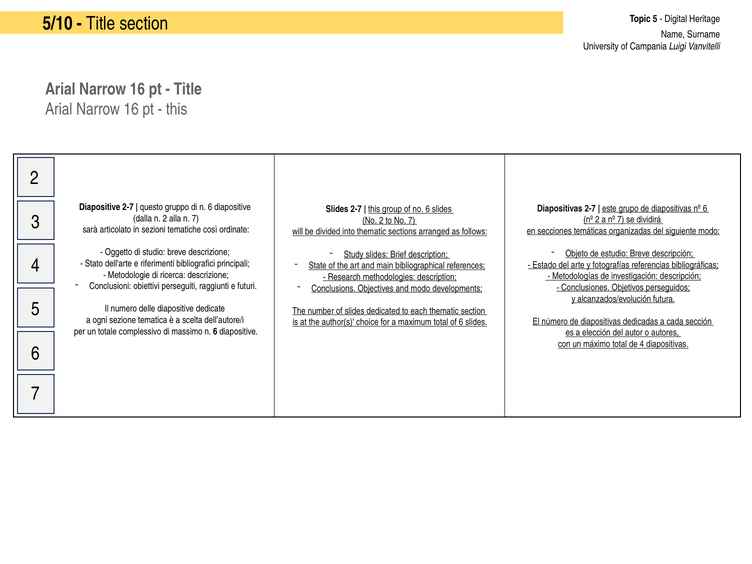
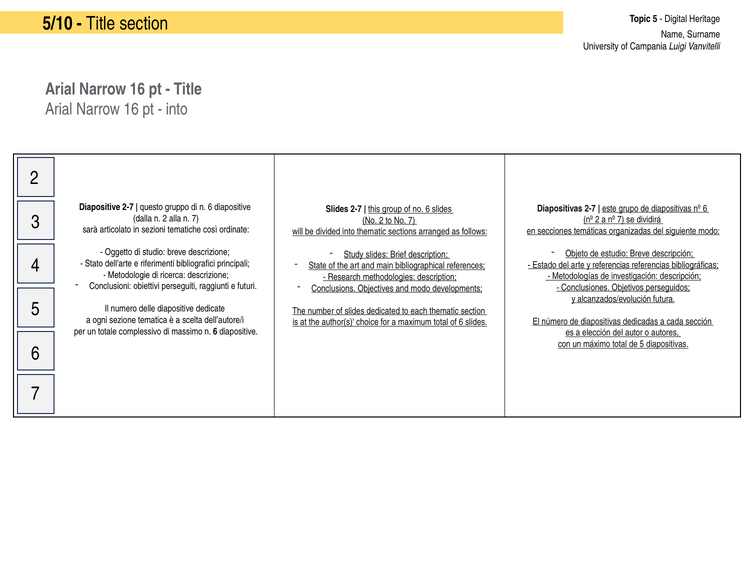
this at (177, 109): this -> into
y fotografías: fotografías -> referencias
de 4: 4 -> 5
